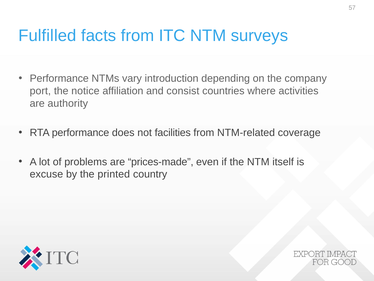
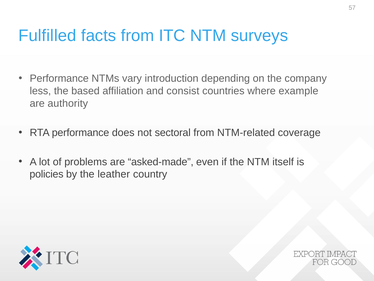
port: port -> less
notice: notice -> based
activities: activities -> example
facilities: facilities -> sectoral
prices-made: prices-made -> asked-made
excuse: excuse -> policies
printed: printed -> leather
